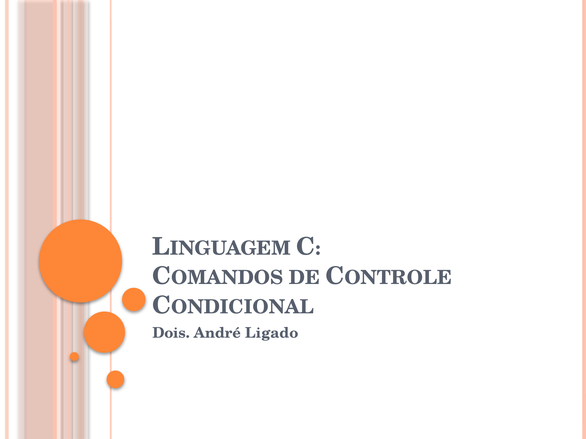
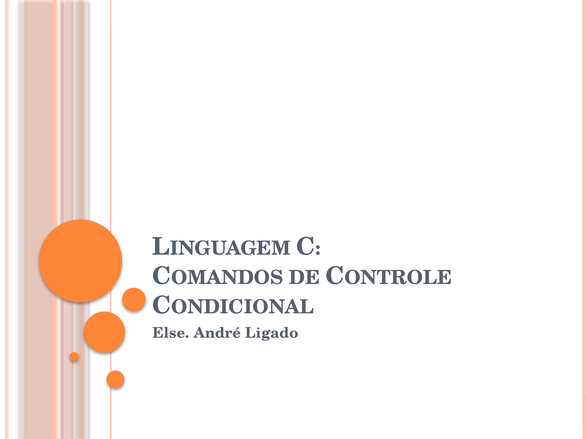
Dois: Dois -> Else
